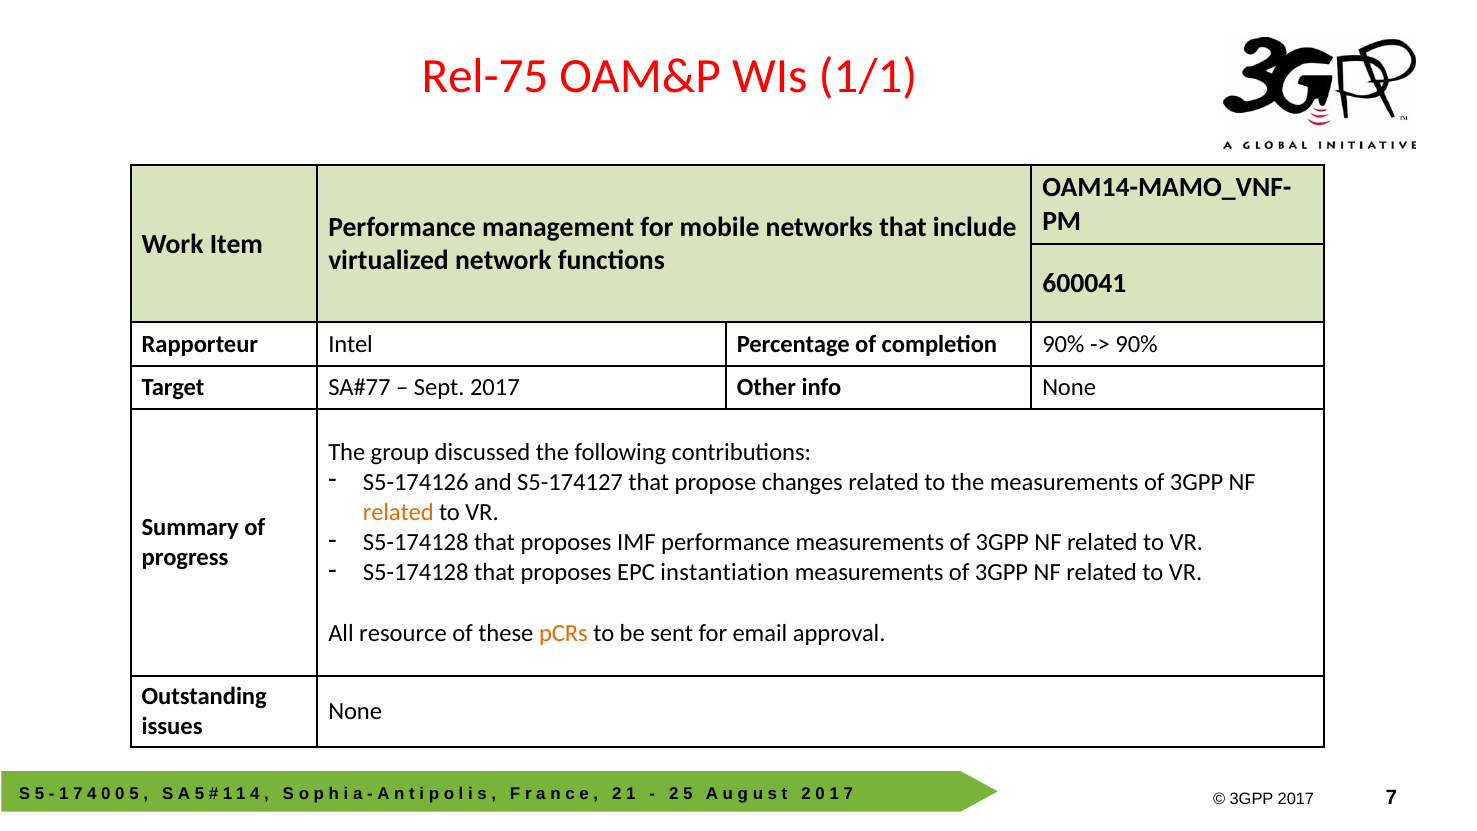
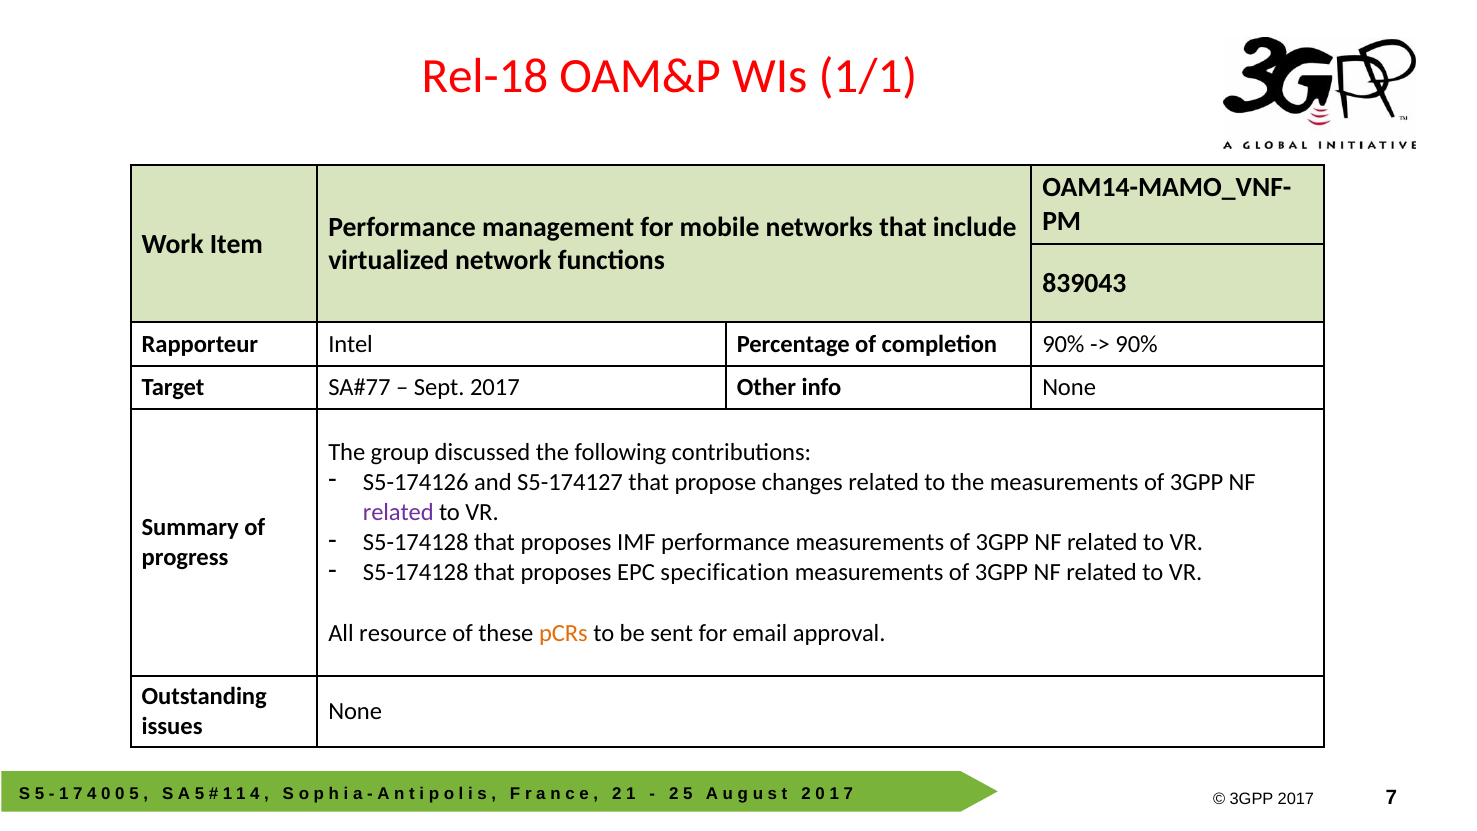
Rel-75: Rel-75 -> Rel-18
600041: 600041 -> 839043
related at (398, 512) colour: orange -> purple
instantiation: instantiation -> specification
